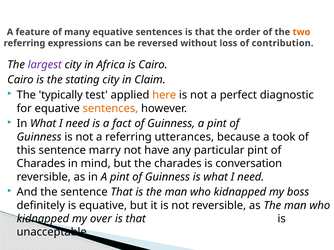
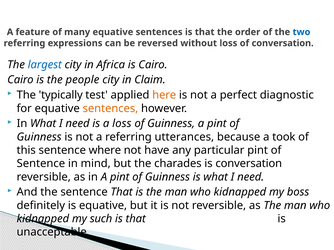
two colour: orange -> blue
of contribution: contribution -> conversation
largest colour: purple -> blue
stating: stating -> people
a fact: fact -> loss
marry: marry -> where
Charades at (41, 164): Charades -> Sentence
over: over -> such
